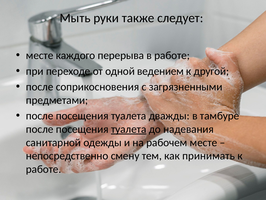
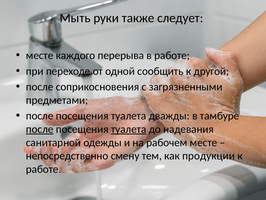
ведением: ведением -> сообщить
после at (40, 129) underline: none -> present
принимать: принимать -> продукции
